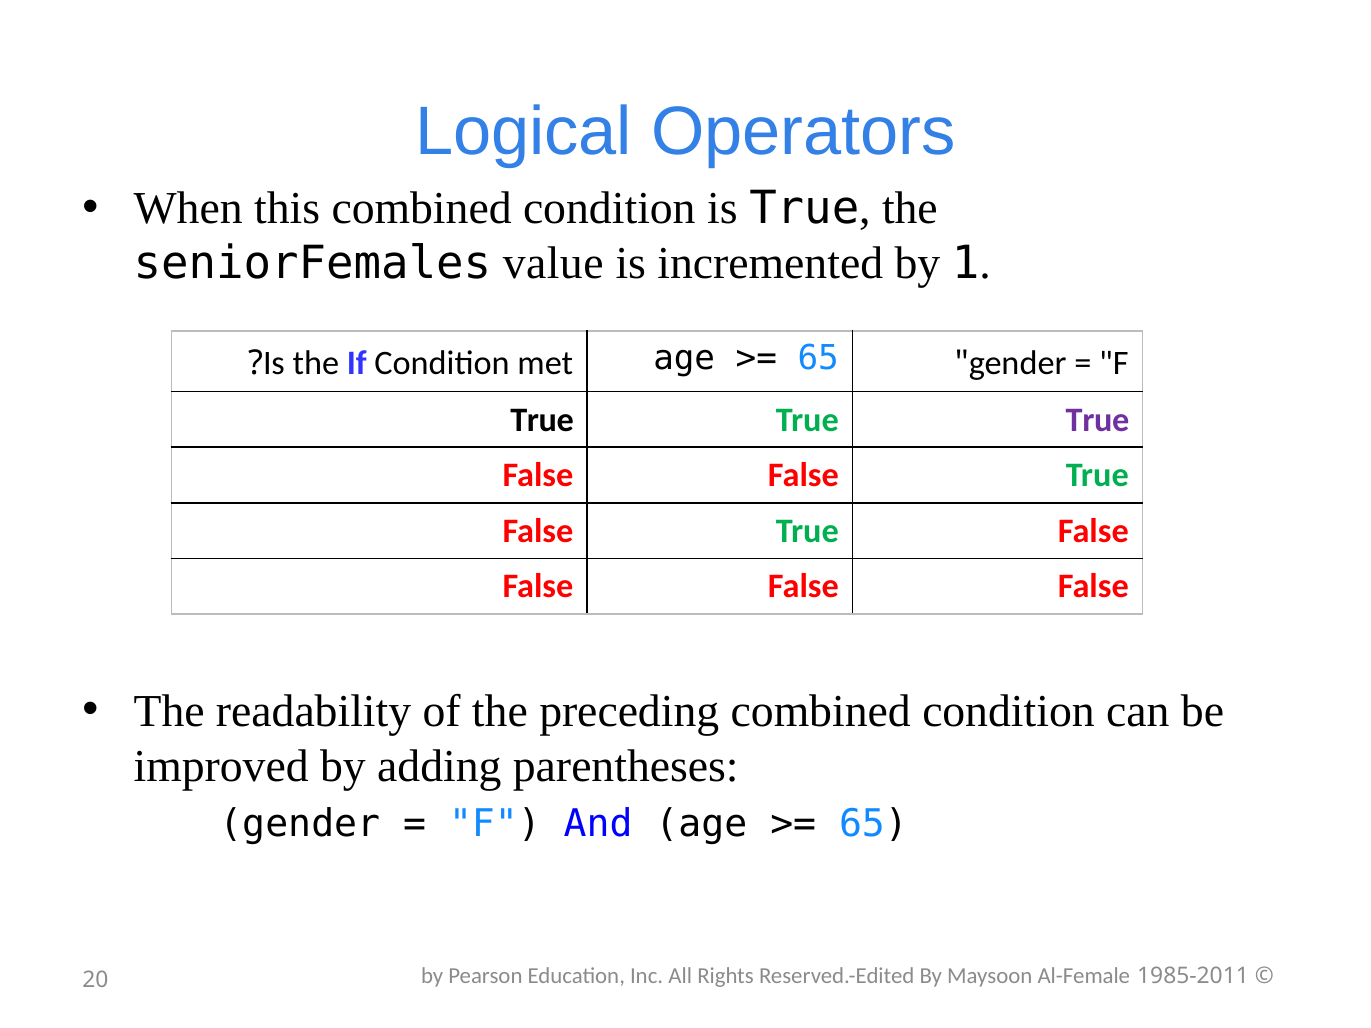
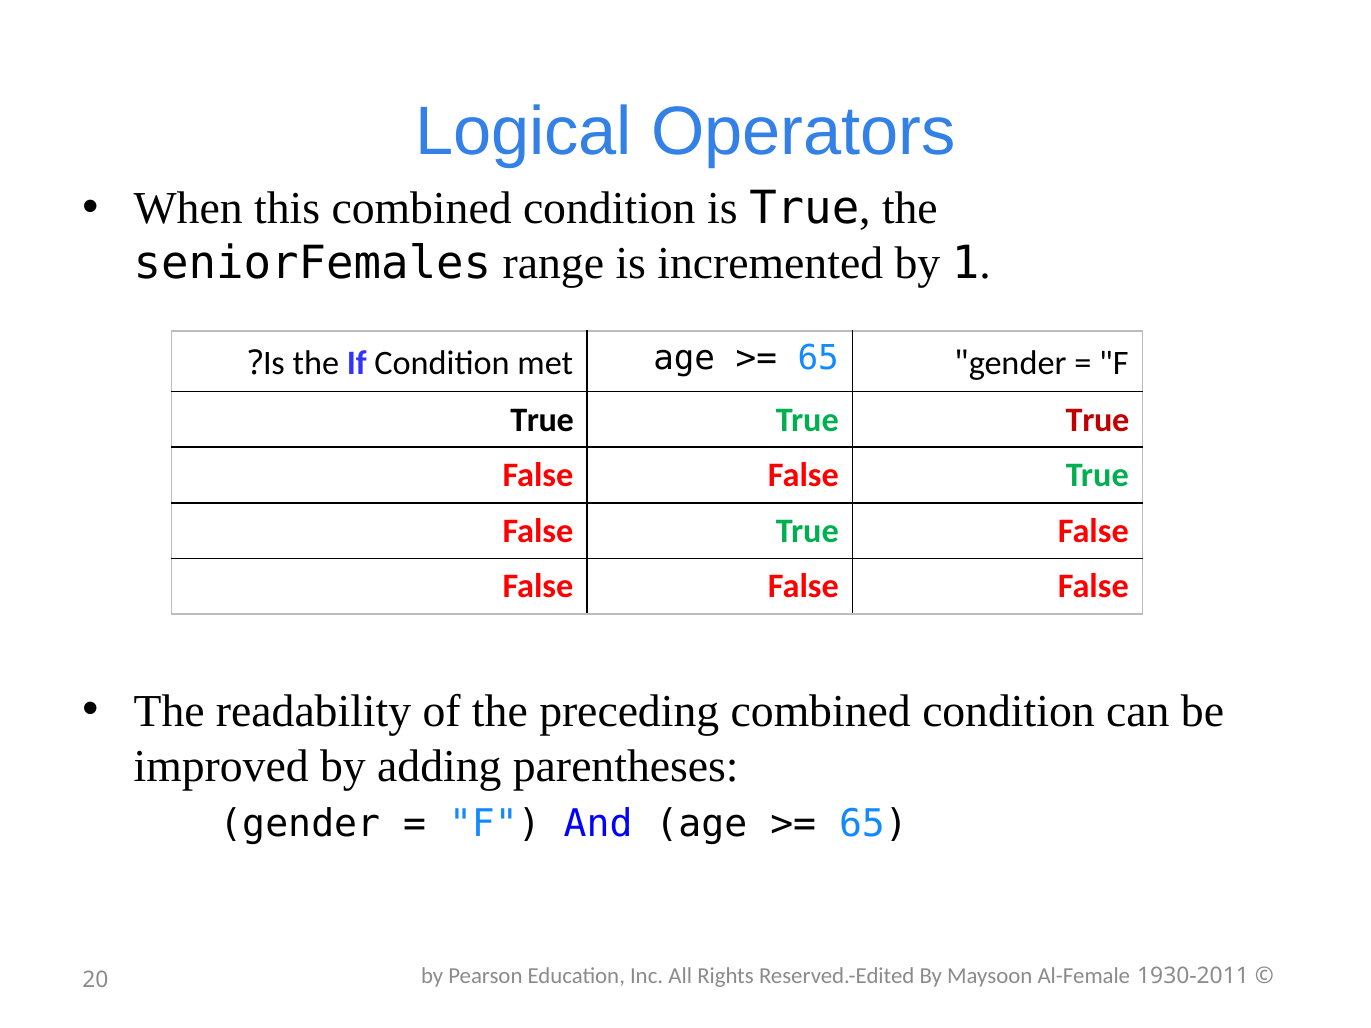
value: value -> range
True at (1098, 420) colour: purple -> red
1985-2011: 1985-2011 -> 1930-2011
